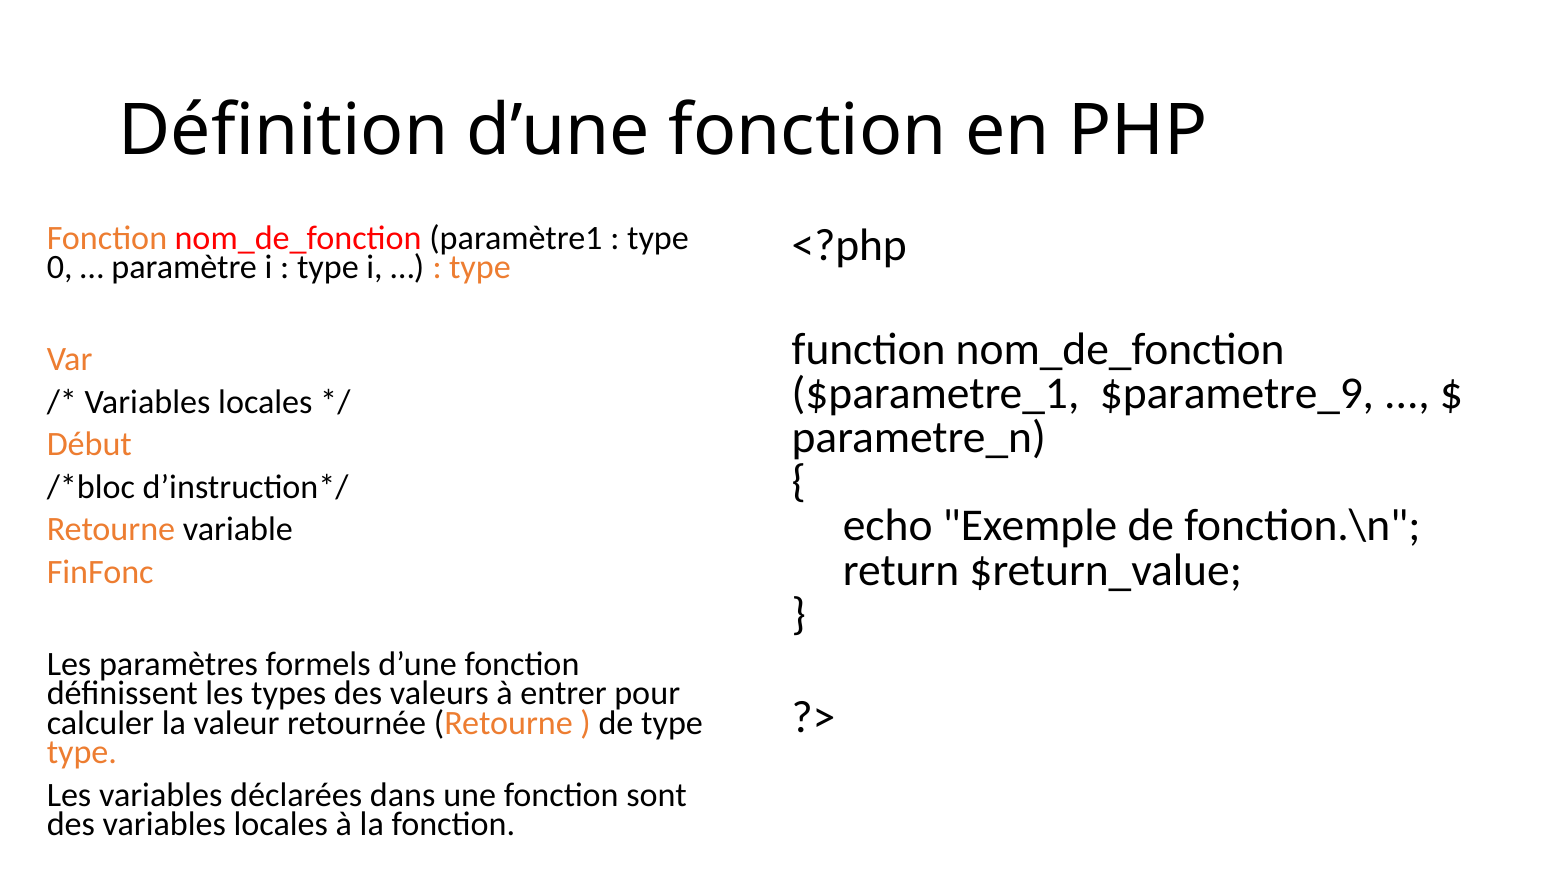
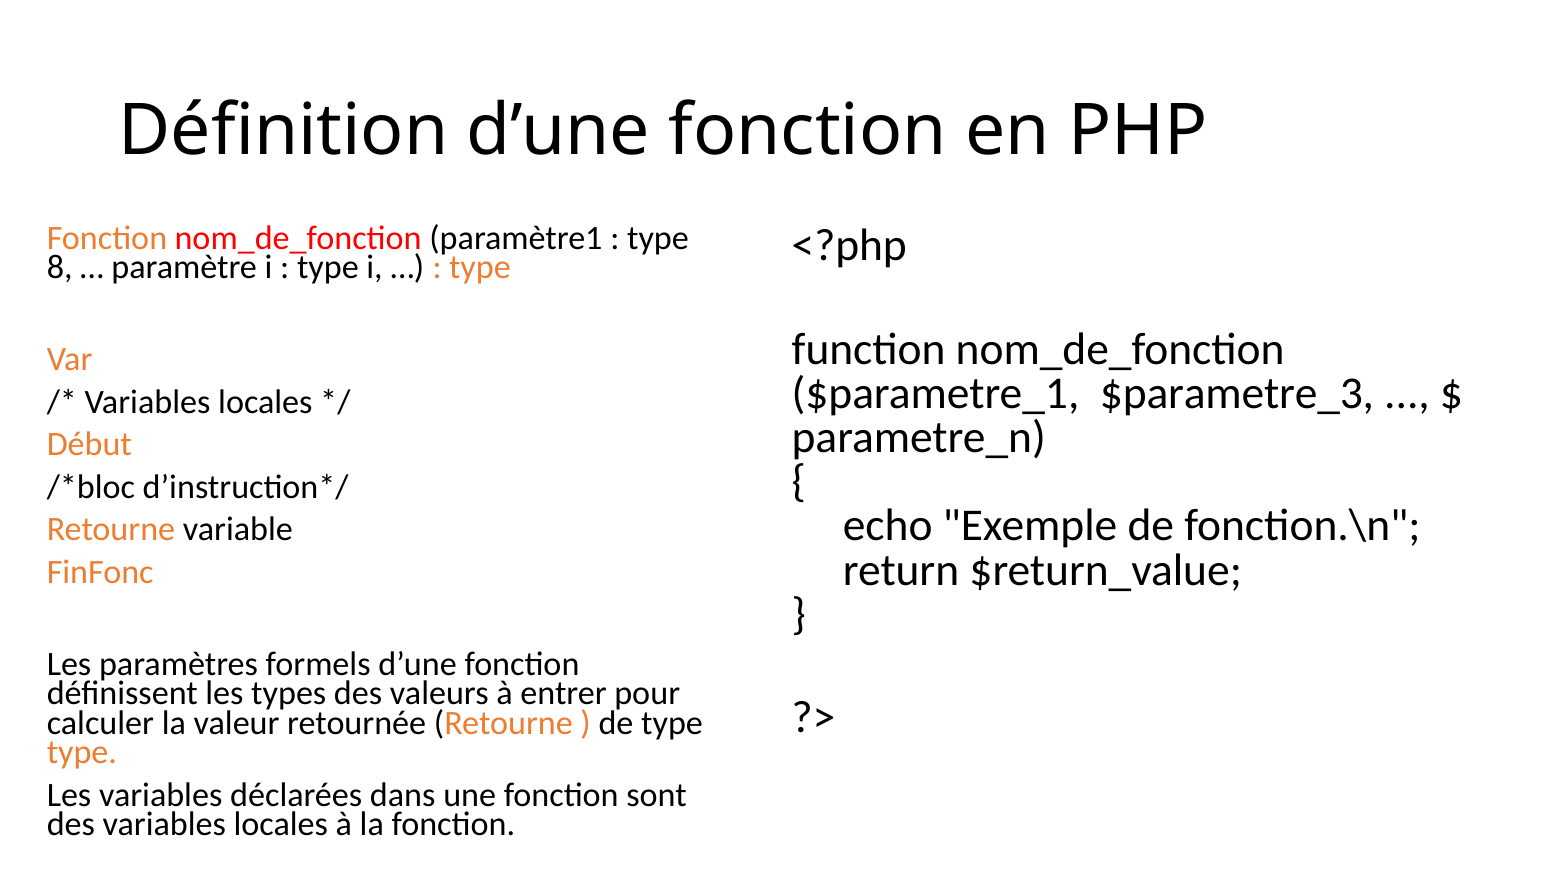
0: 0 -> 8
$parametre_9: $parametre_9 -> $parametre_3
